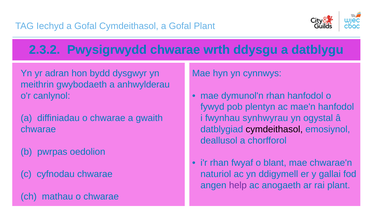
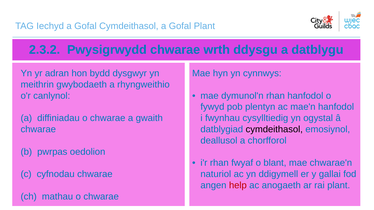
anhwylderau: anhwylderau -> rhyngweithio
synhwyrau: synhwyrau -> cysylltiedig
help colour: purple -> red
